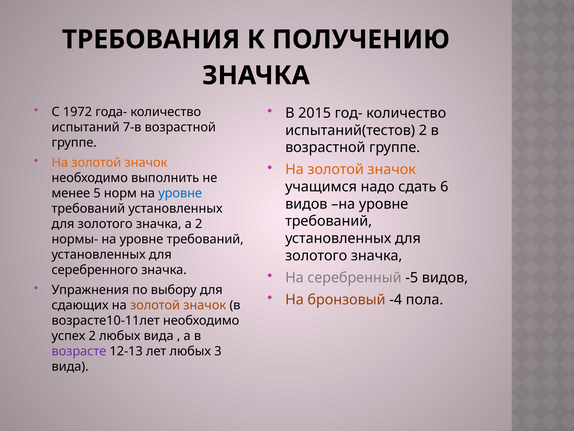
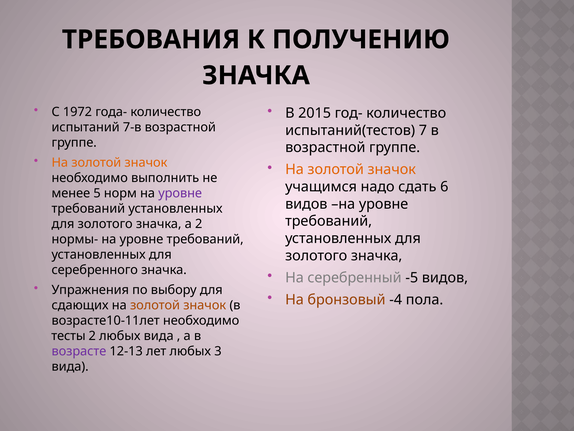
испытаний(тестов 2: 2 -> 7
уровне at (180, 193) colour: blue -> purple
успех: успех -> тесты
